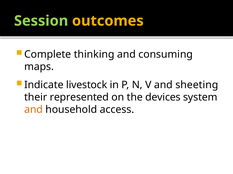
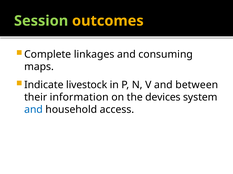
thinking: thinking -> linkages
sheeting: sheeting -> between
represented: represented -> information
and at (34, 110) colour: orange -> blue
